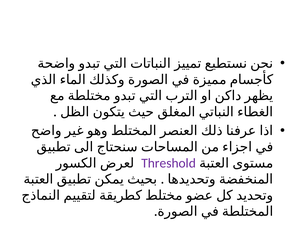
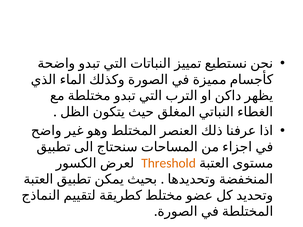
Threshold colour: purple -> orange
